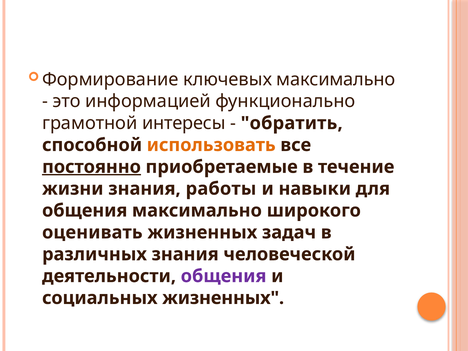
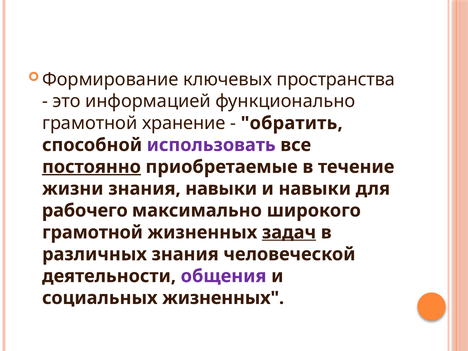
ключевых максимально: максимально -> пространства
интересы: интересы -> хранение
использовать colour: orange -> purple
знания работы: работы -> навыки
общения at (85, 211): общения -> рабочего
оценивать at (92, 232): оценивать -> грамотной
задач underline: none -> present
